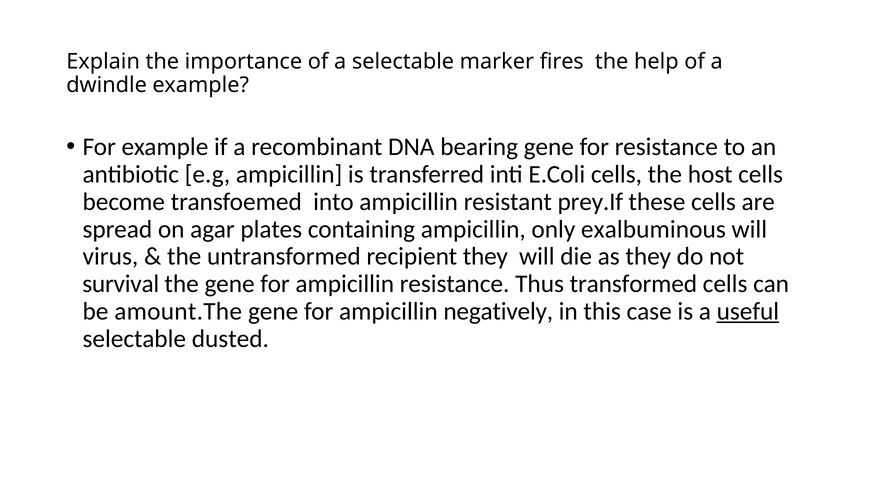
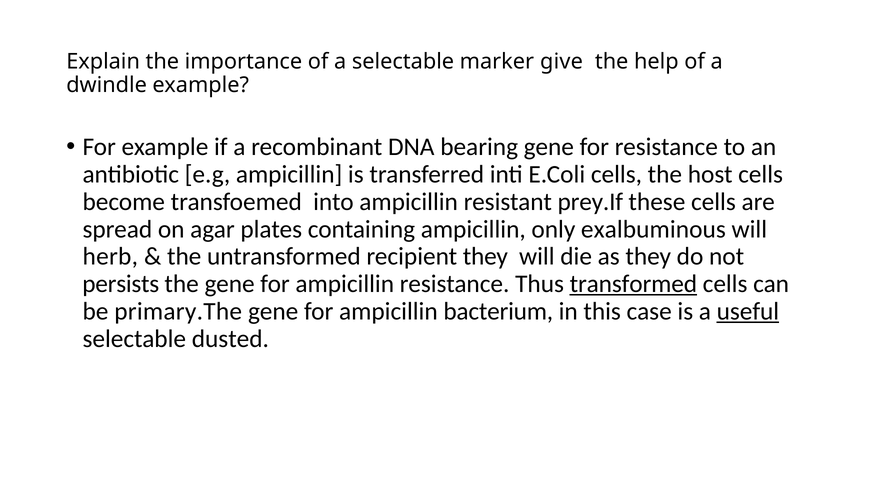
fires: fires -> give
virus: virus -> herb
survival: survival -> persists
transformed underline: none -> present
amount.The: amount.The -> primary.The
negatively: negatively -> bacterium
